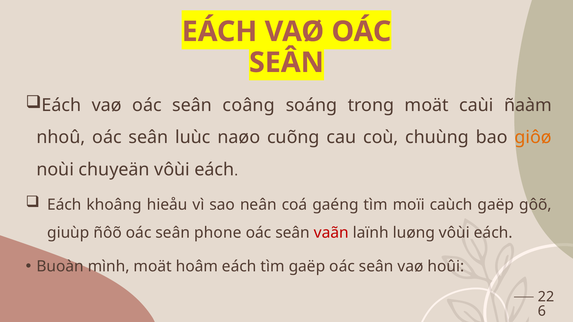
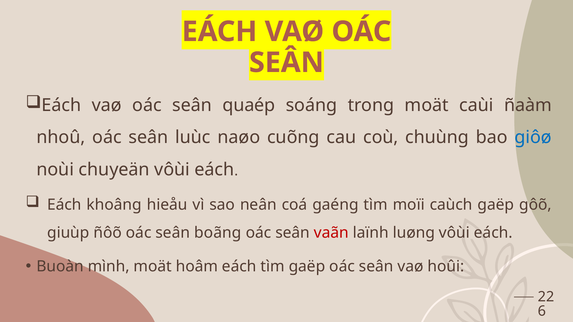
coâng: coâng -> quaép
giôø colour: orange -> blue
phone: phone -> boãng
